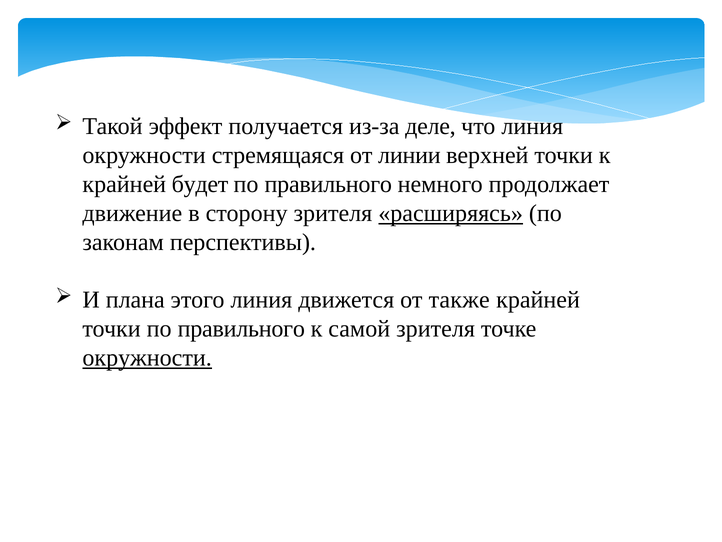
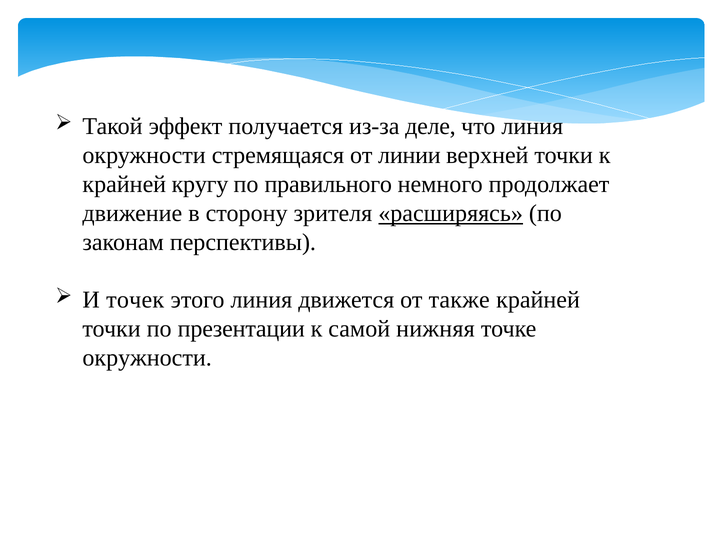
будет: будет -> кругу
плана: плана -> точек
точки по правильного: правильного -> презентации
самой зрителя: зрителя -> нижняя
окружности at (147, 357) underline: present -> none
